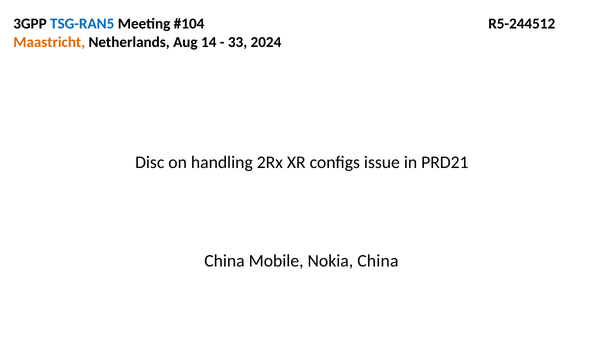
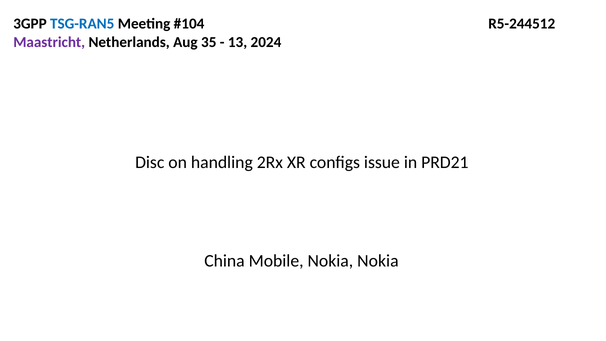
Maastricht colour: orange -> purple
14: 14 -> 35
33: 33 -> 13
Nokia China: China -> Nokia
